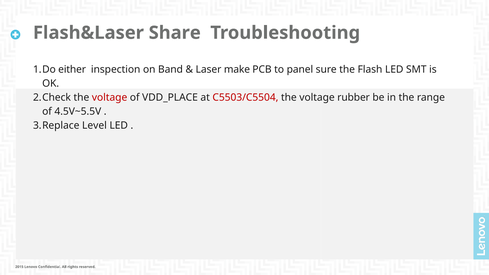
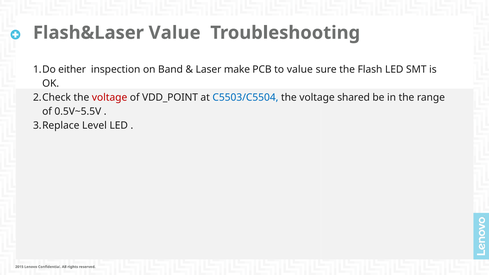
Flash&Laser Share: Share -> Value
to panel: panel -> value
VDD_PLACE: VDD_PLACE -> VDD_POINT
C5503/C5504 colour: red -> blue
rubber: rubber -> shared
4.5V~5.5V: 4.5V~5.5V -> 0.5V~5.5V
